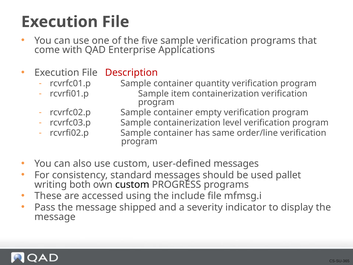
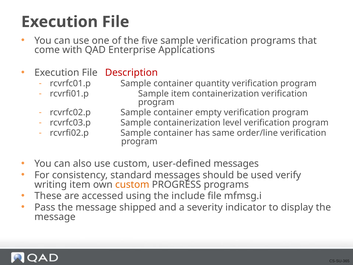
pallet: pallet -> verify
writing both: both -> item
custom at (132, 184) colour: black -> orange
